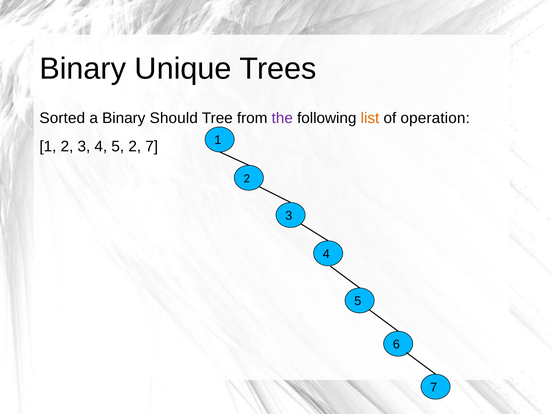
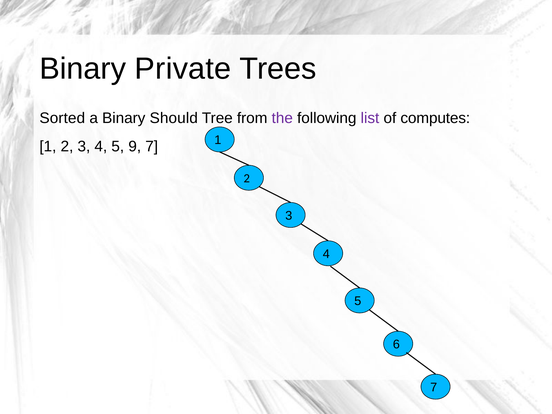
Unique: Unique -> Private
list colour: orange -> purple
operation: operation -> computes
5 2: 2 -> 9
